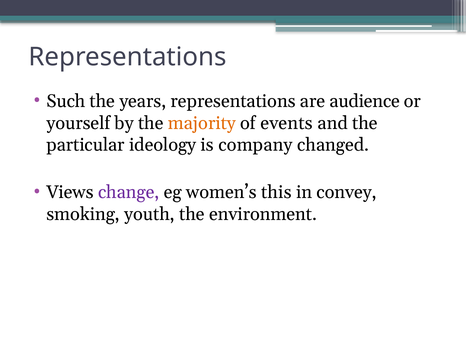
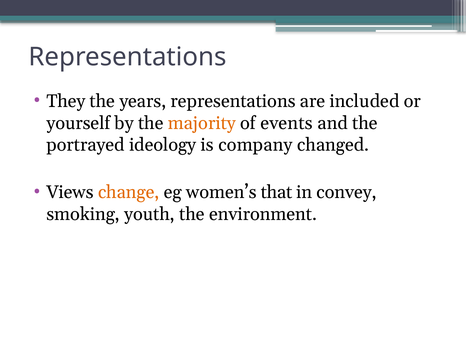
Such: Such -> They
audience: audience -> included
particular: particular -> portrayed
change colour: purple -> orange
this: this -> that
